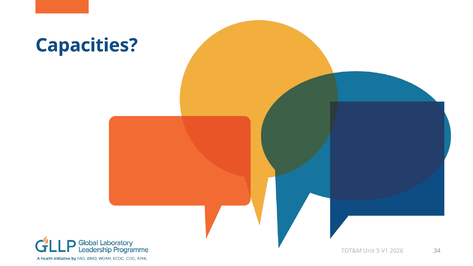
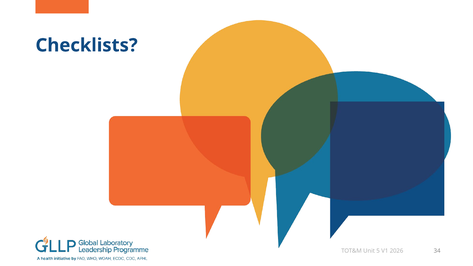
Capacities: Capacities -> Checklists
